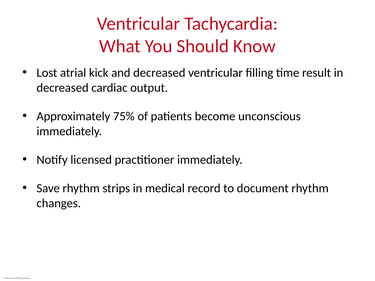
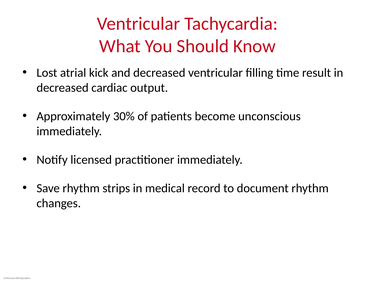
75%: 75% -> 30%
